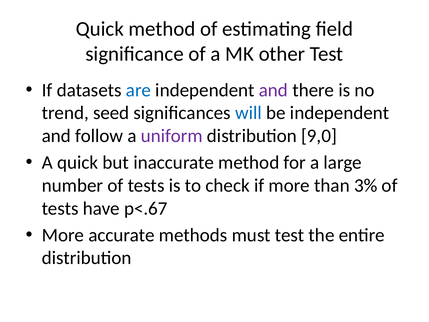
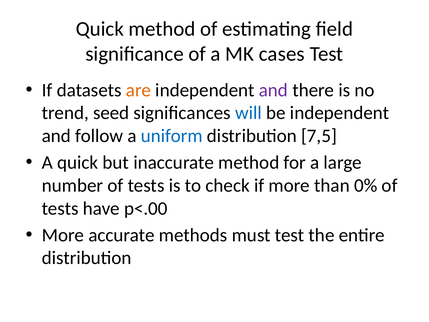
other: other -> cases
are colour: blue -> orange
uniform colour: purple -> blue
9,0: 9,0 -> 7,5
3%: 3% -> 0%
p<.67: p<.67 -> p<.00
